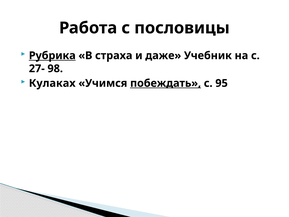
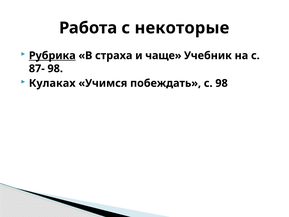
пословицы: пословицы -> некоторые
даже: даже -> чаще
27-: 27- -> 87-
побеждать underline: present -> none
с 95: 95 -> 98
